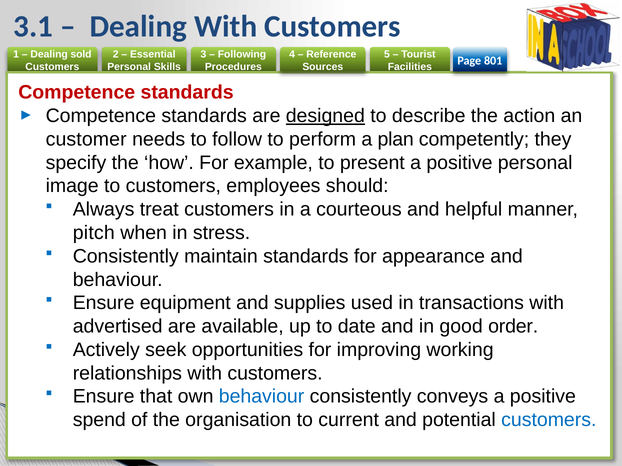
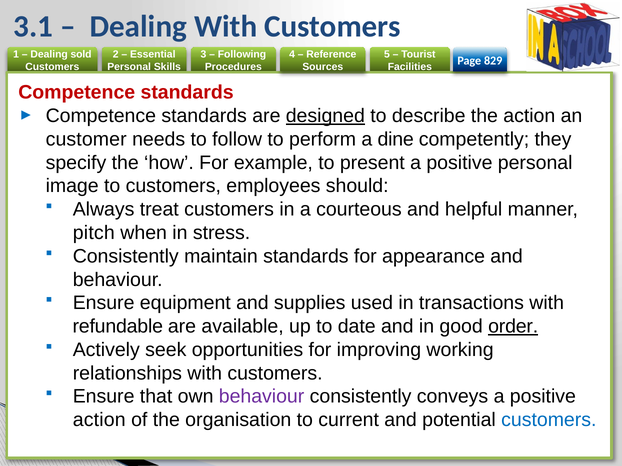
801: 801 -> 829
plan: plan -> dine
advertised: advertised -> refundable
order underline: none -> present
behaviour at (262, 397) colour: blue -> purple
spend at (99, 420): spend -> action
